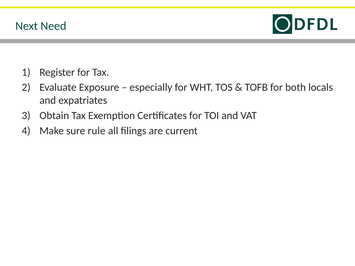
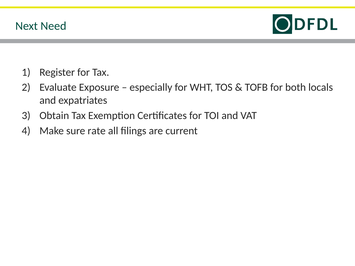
rule: rule -> rate
